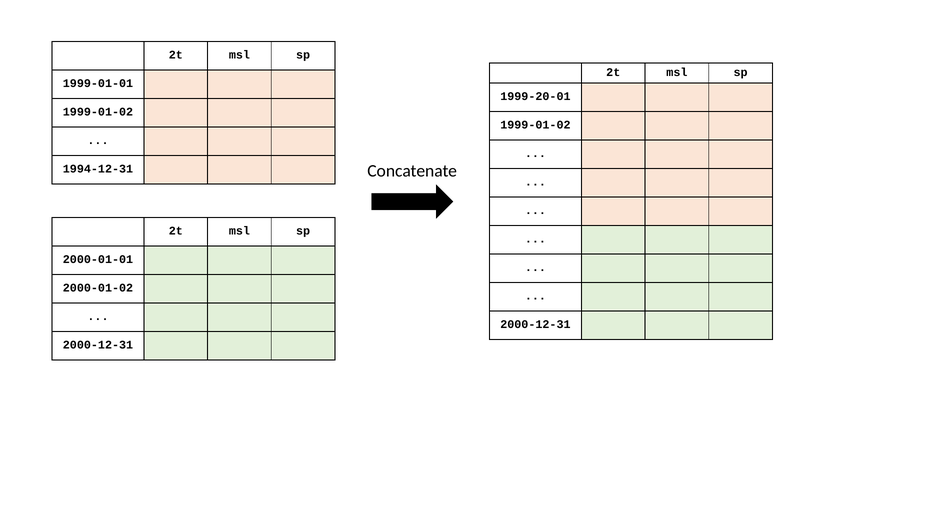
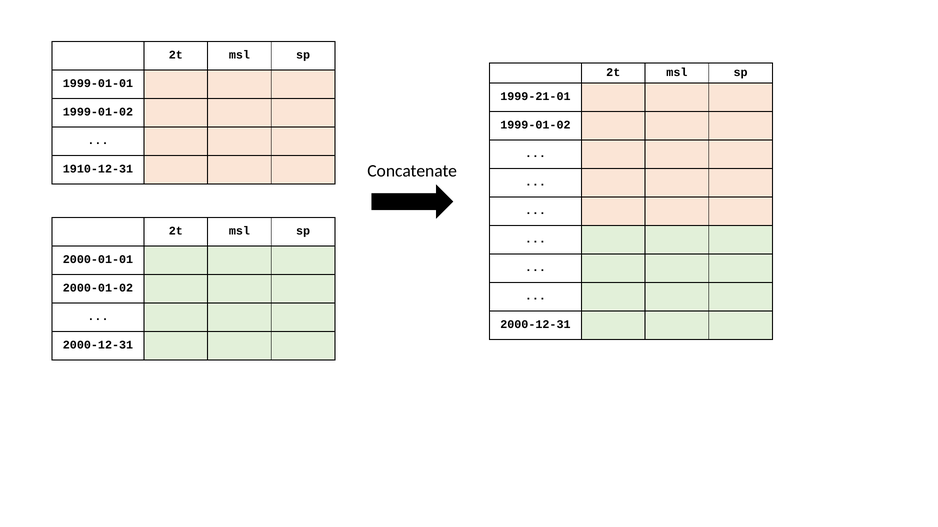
1999-20-01: 1999-20-01 -> 1999-21-01
1994-12-31: 1994-12-31 -> 1910-12-31
